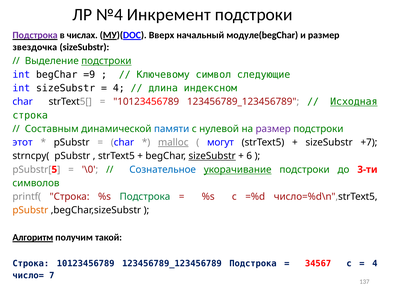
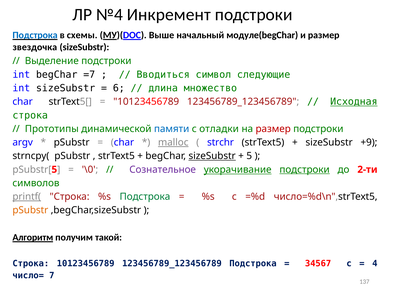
Подстрока at (35, 35) colour: purple -> blue
числах: числах -> схемы
Вверх: Вверх -> Выше
подстроки at (106, 61) underline: present -> none
=9: =9 -> =7
Ключевому: Ключевому -> Вводиться
4 at (119, 88): 4 -> 6
индексном: индексном -> множество
Составным: Составным -> Прототипы
нулевой: нулевой -> отладки
размер at (273, 129) colour: purple -> red
этот: этот -> argv
могут: могут -> strchr
+7: +7 -> +9
6 at (249, 156): 6 -> 5
Сознательное colour: blue -> purple
подстроки at (305, 169) underline: none -> present
3-ти: 3-ти -> 2-ти
printf( underline: none -> present
